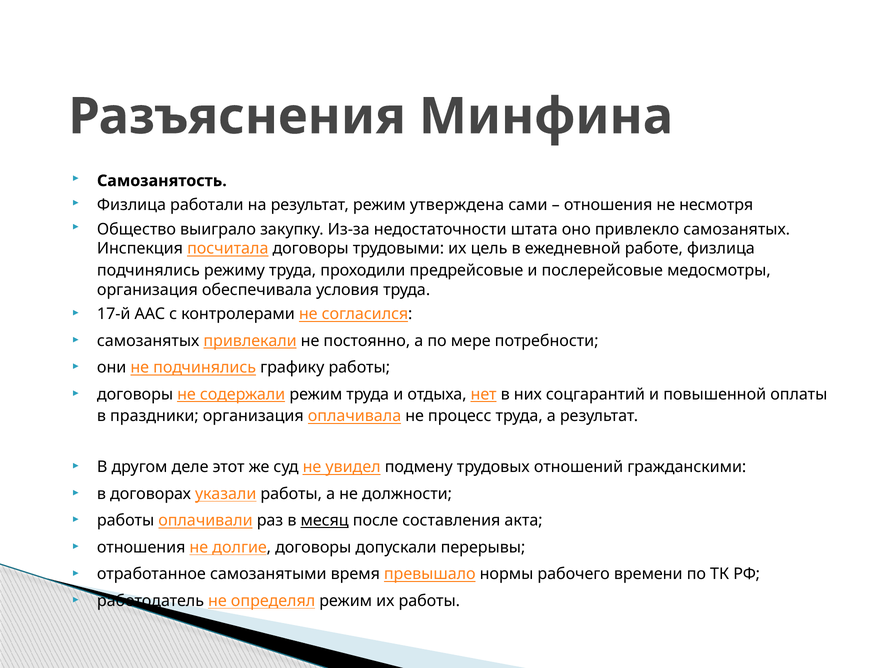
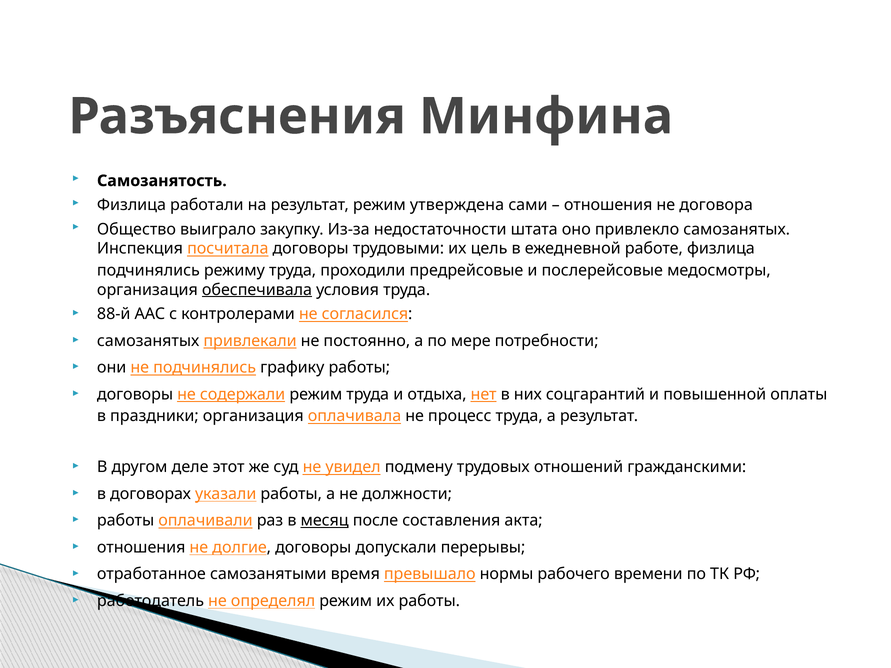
несмотря: несмотря -> договора
обеспечивала underline: none -> present
17-й: 17-й -> 88-й
